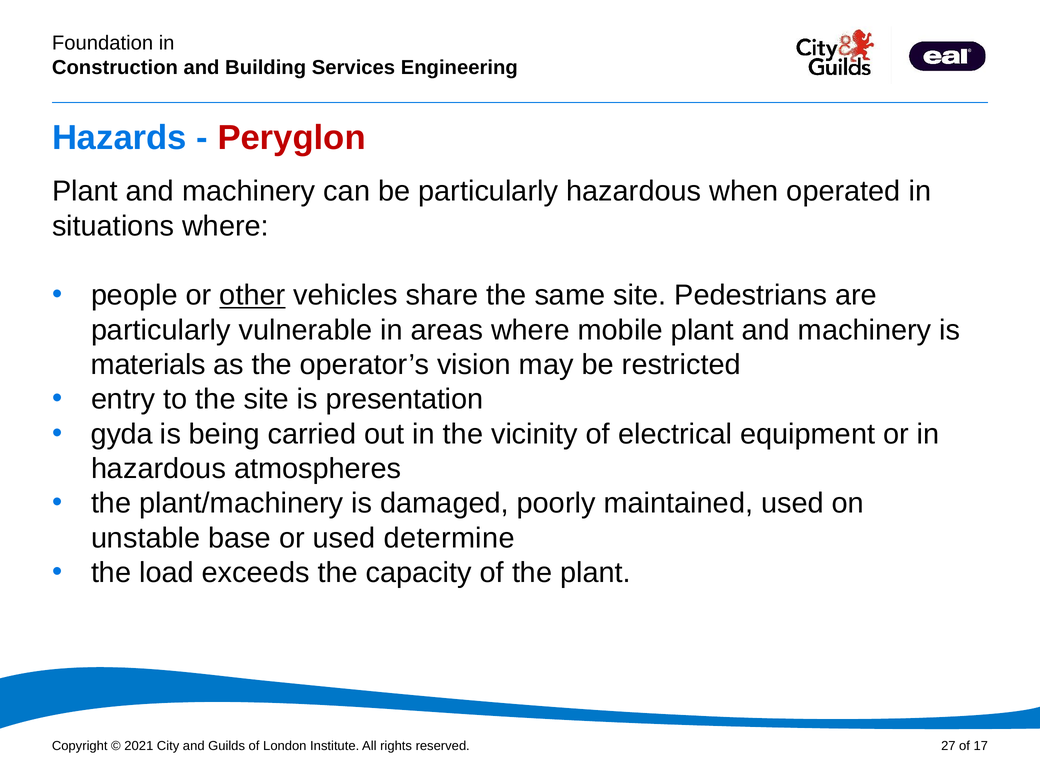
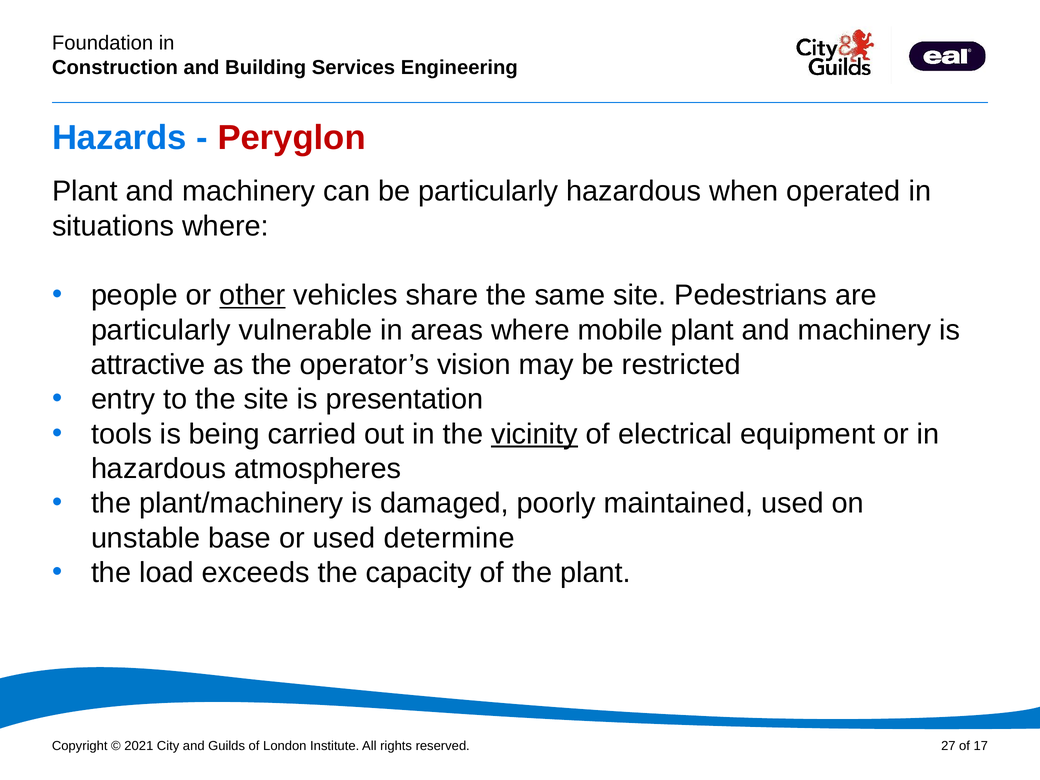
materials: materials -> attractive
gyda: gyda -> tools
vicinity underline: none -> present
